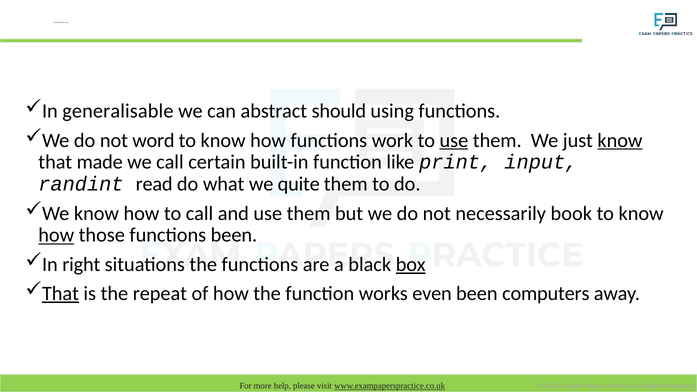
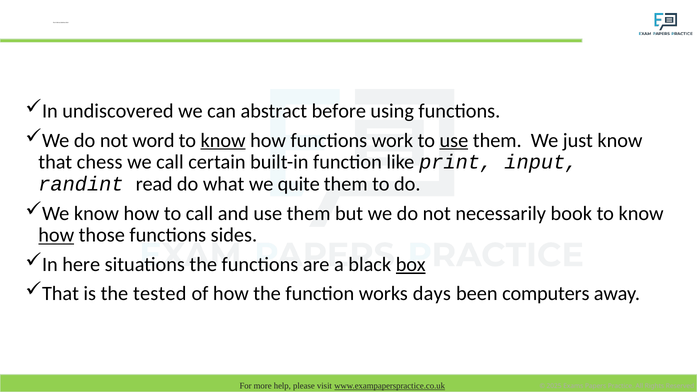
generalisable: generalisable -> undiscovered
should: should -> before
know at (223, 140) underline: none -> present
know at (620, 140) underline: present -> none
made: made -> chess
functions been: been -> sides
right: right -> here
That at (60, 294) underline: present -> none
repeat: repeat -> tested
even: even -> days
